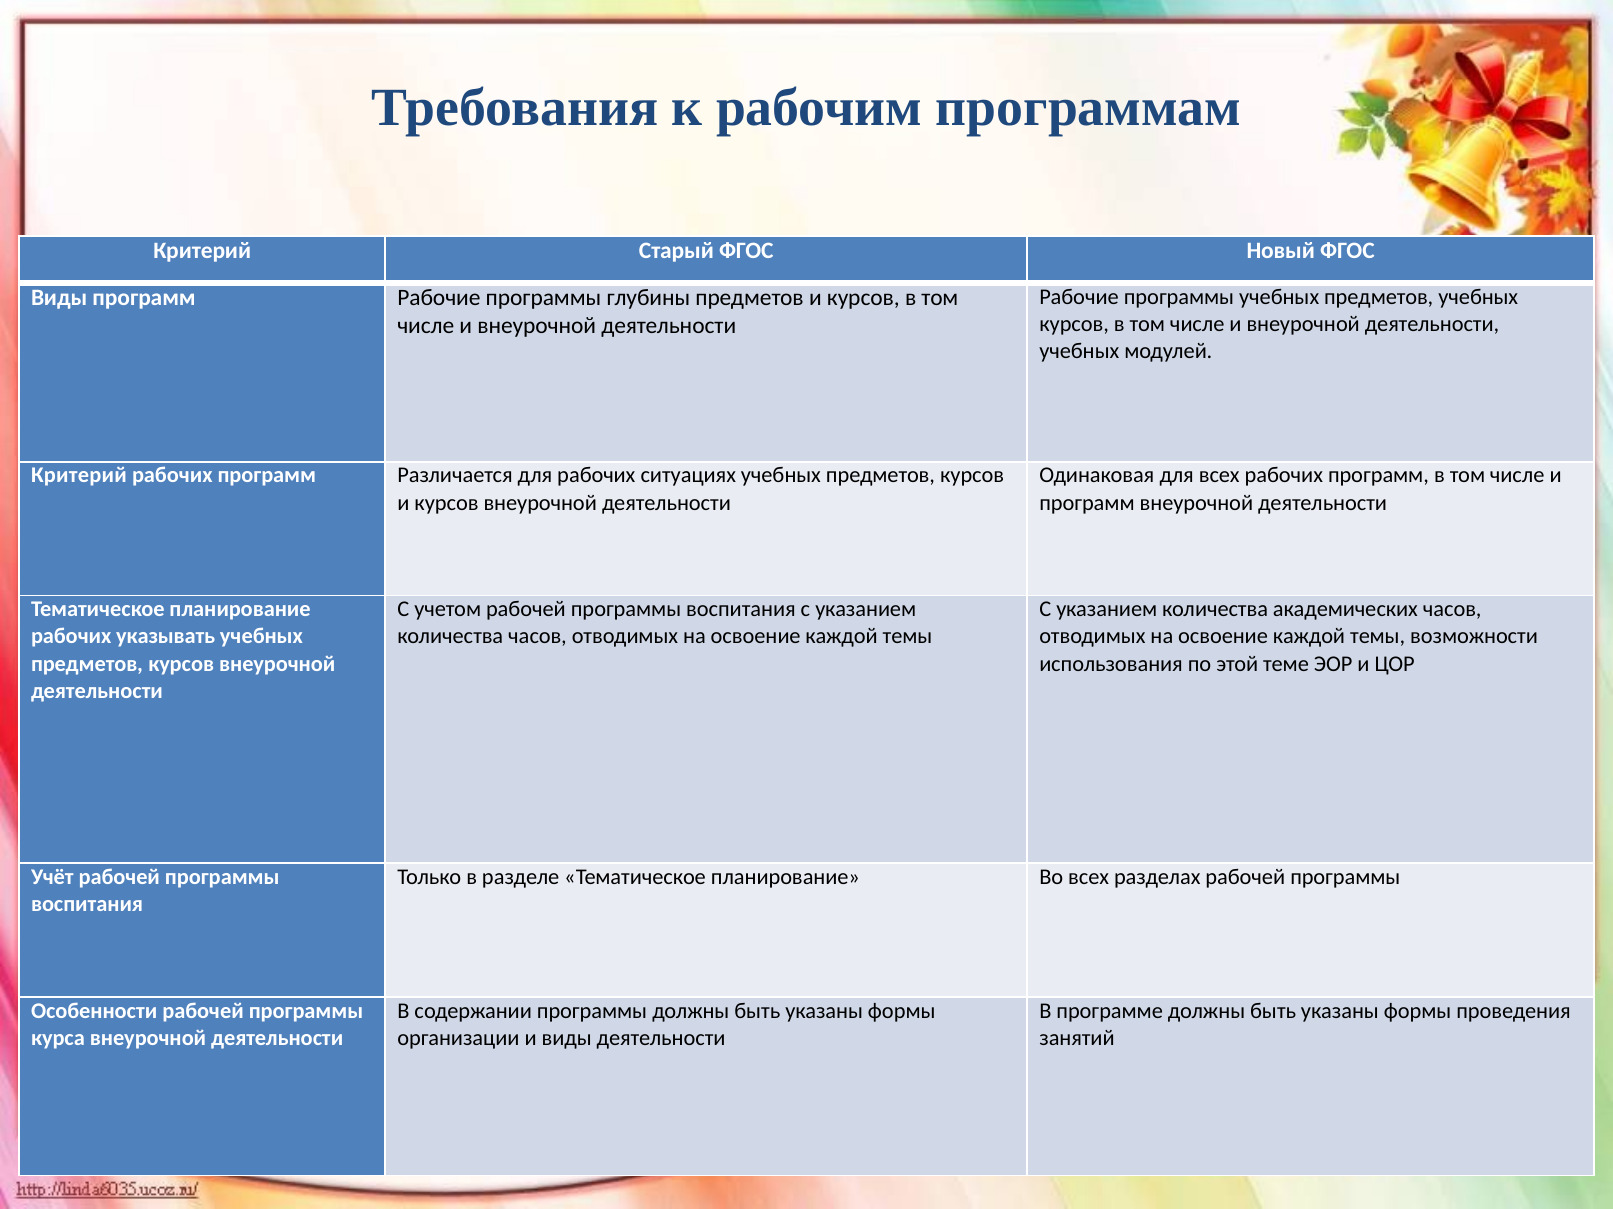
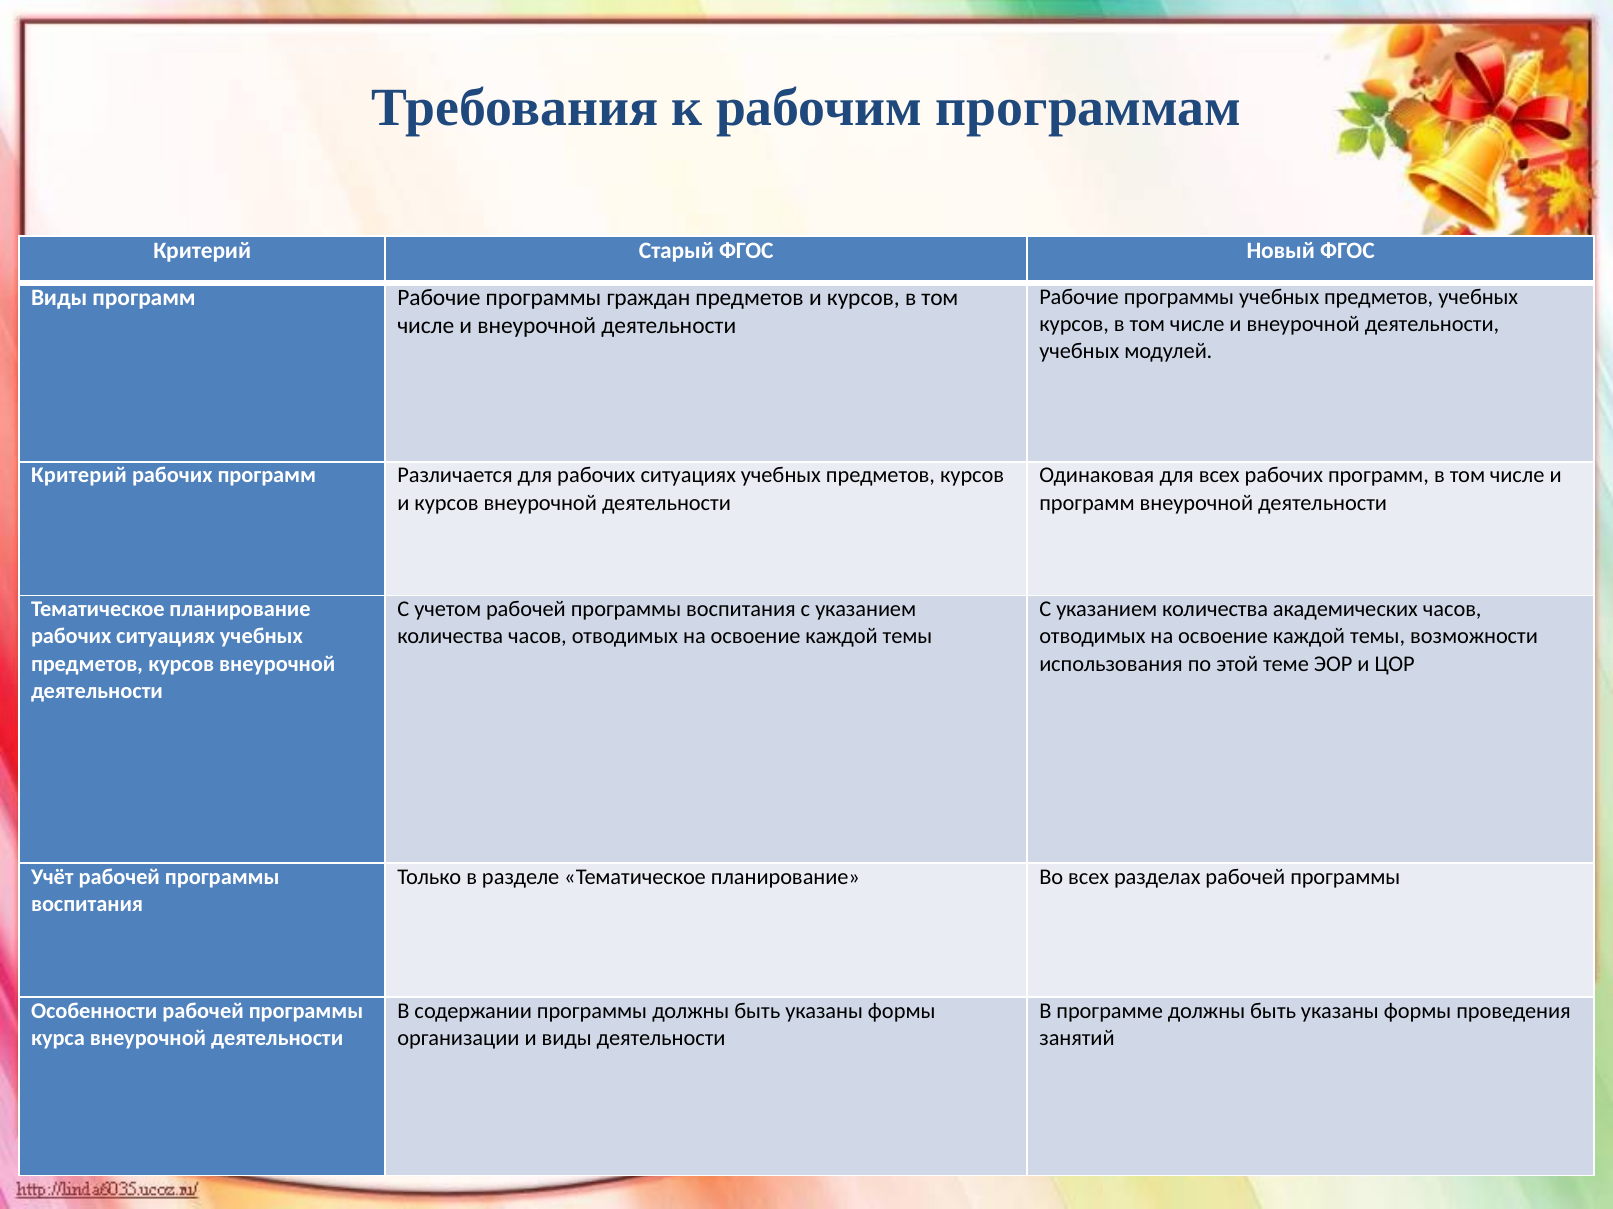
глубины: глубины -> граждан
указывать at (166, 637): указывать -> ситуациях
